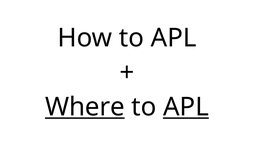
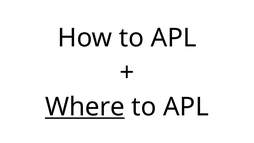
APL at (186, 107) underline: present -> none
